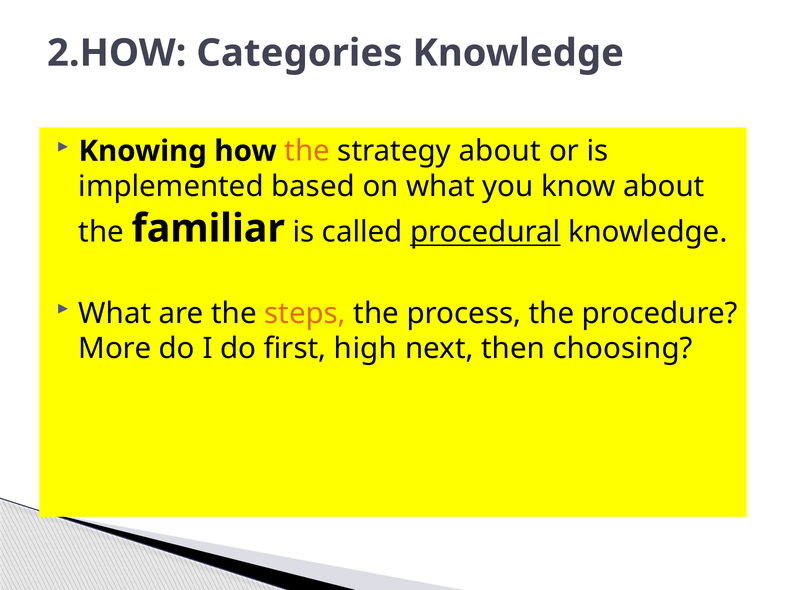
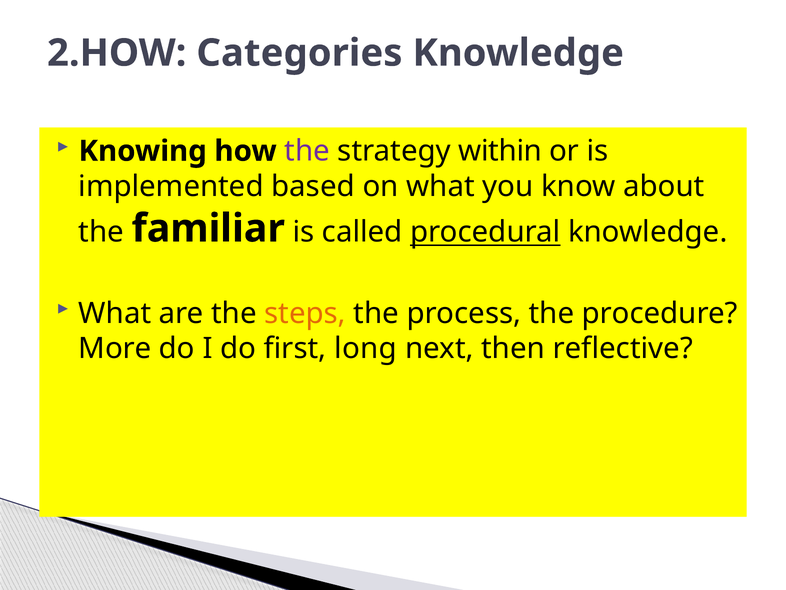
the at (307, 151) colour: orange -> purple
strategy about: about -> within
high: high -> long
choosing: choosing -> reflective
